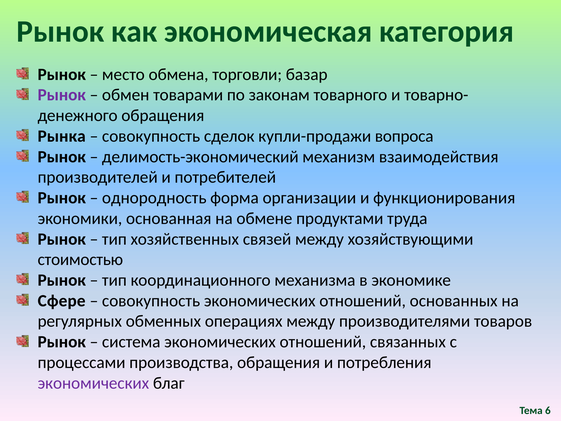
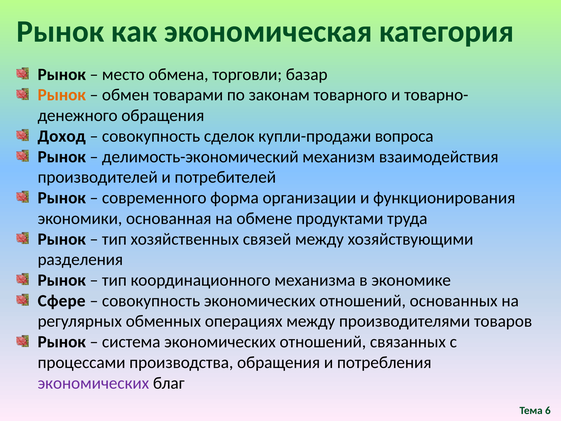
Рынок at (62, 95) colour: purple -> orange
Рынка: Рынка -> Доход
однородность: однородность -> современного
стоимостью: стоимостью -> разделения
